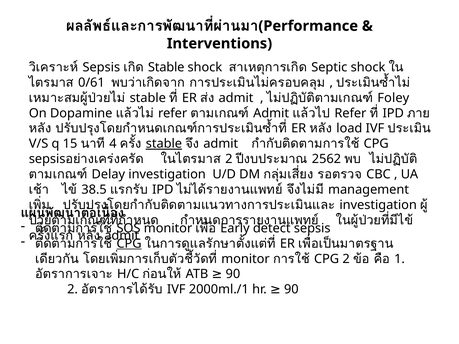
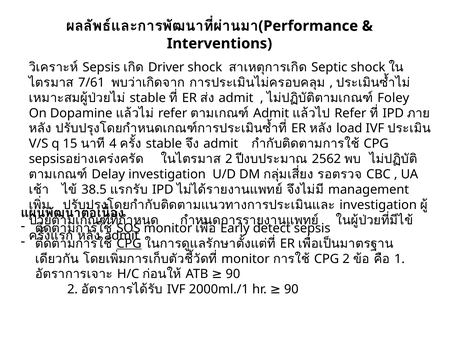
Stable at (166, 67): Stable -> Driver
0/61: 0/61 -> 7/61
stable at (164, 144) underline: present -> none
